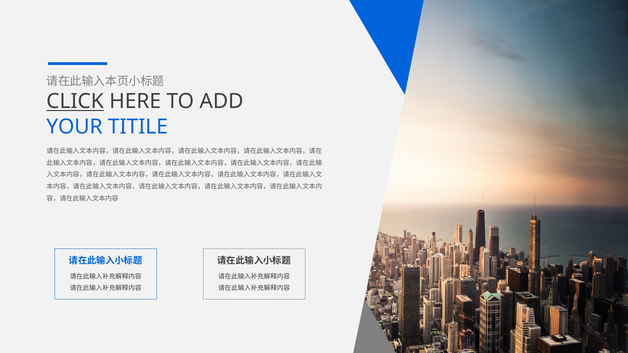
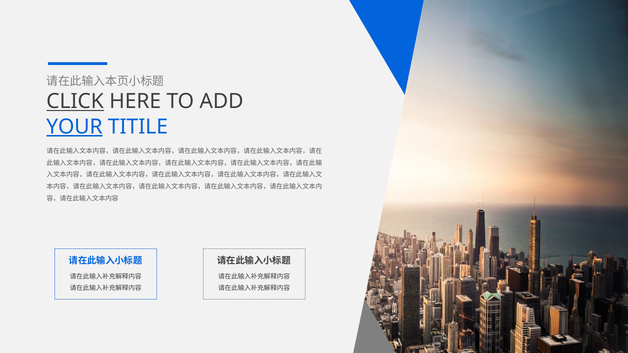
YOUR underline: none -> present
